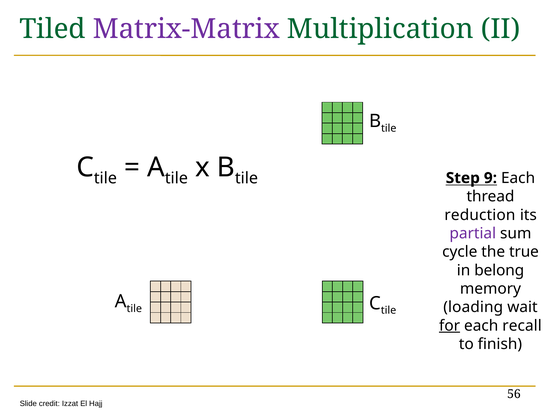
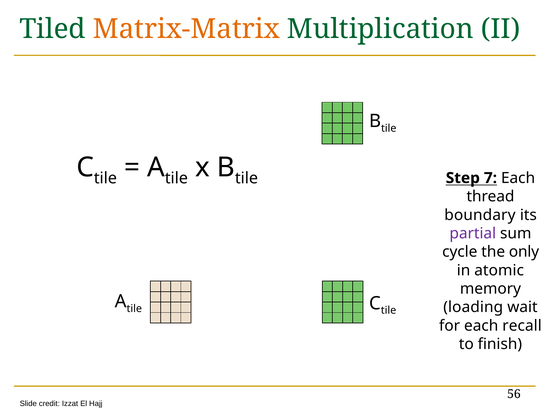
Matrix-Matrix colour: purple -> orange
9: 9 -> 7
reduction: reduction -> boundary
true: true -> only
belong: belong -> atomic
for underline: present -> none
